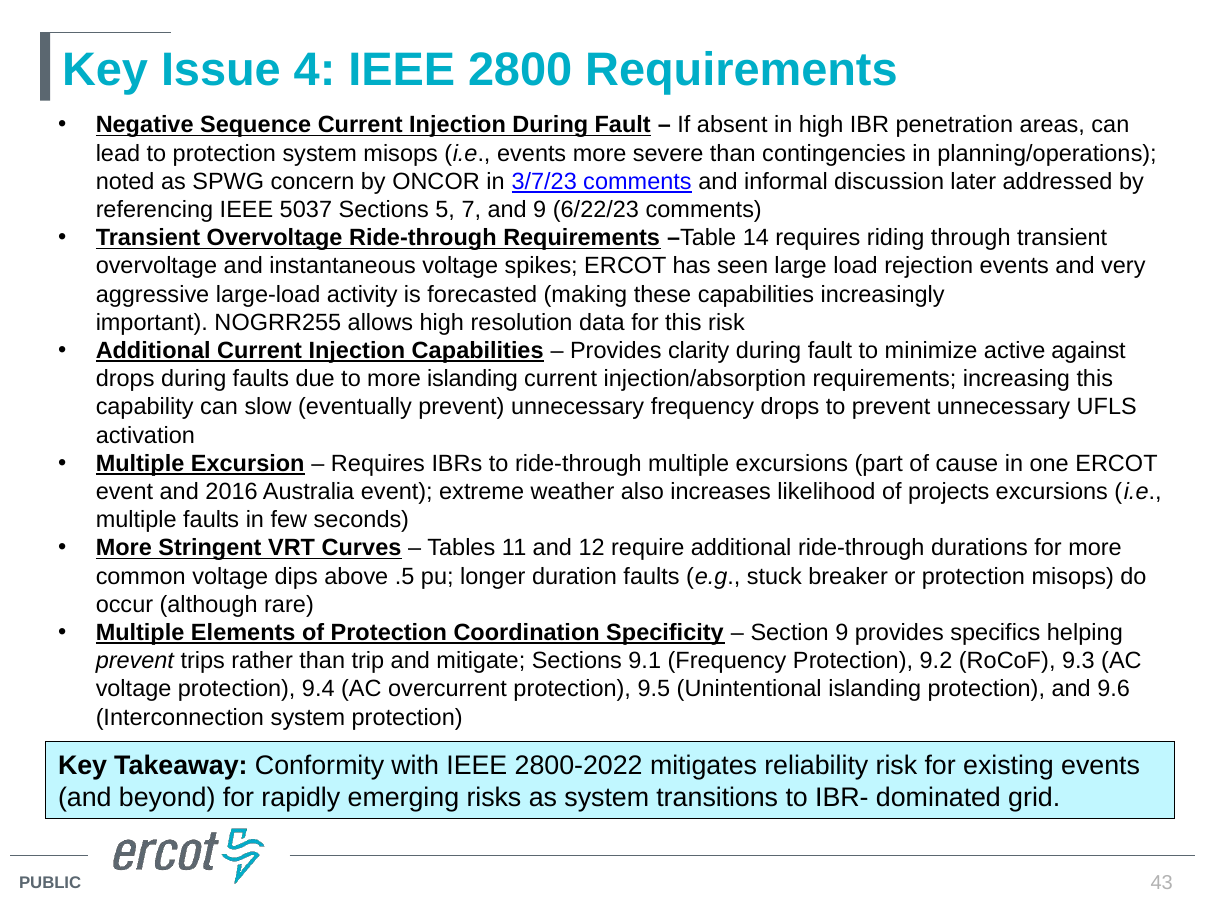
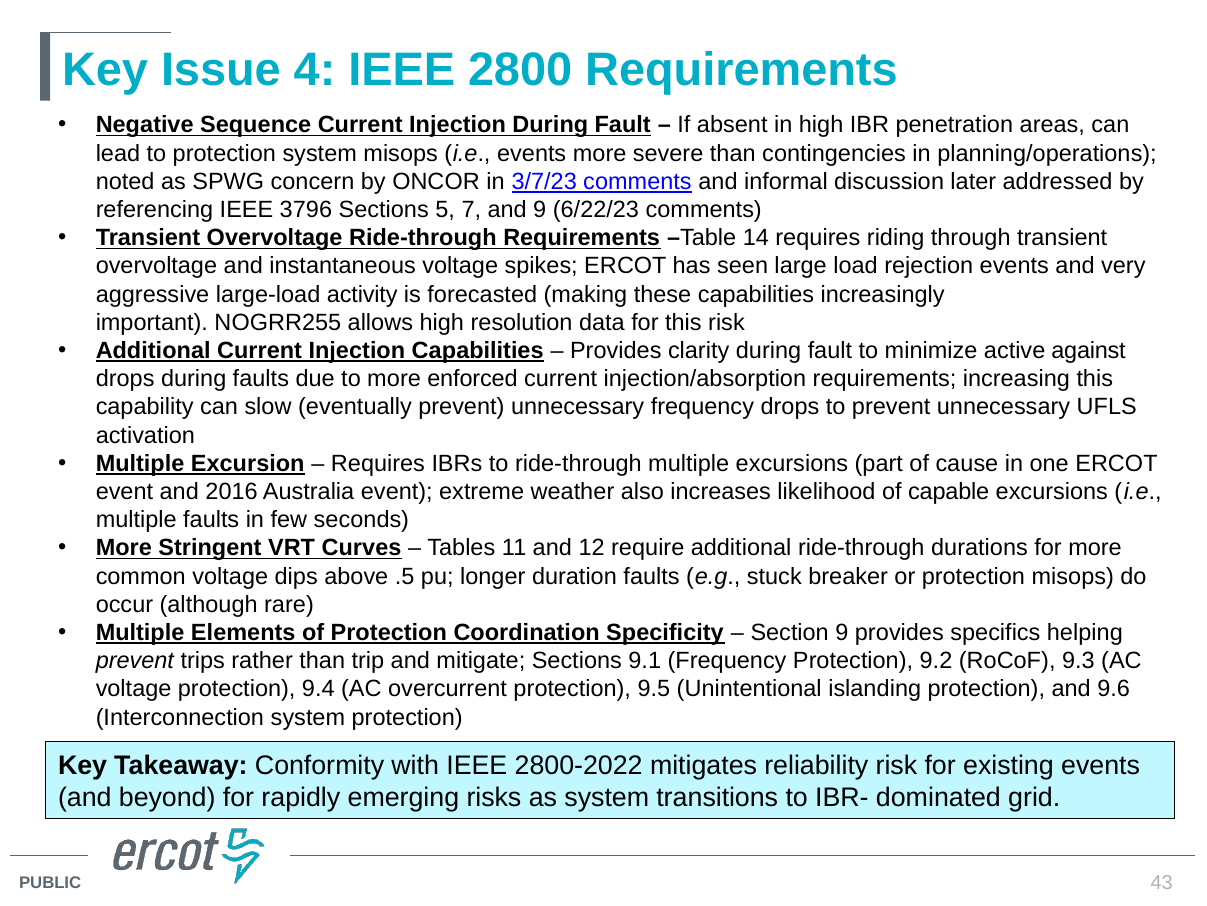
5037: 5037 -> 3796
more islanding: islanding -> enforced
projects: projects -> capable
